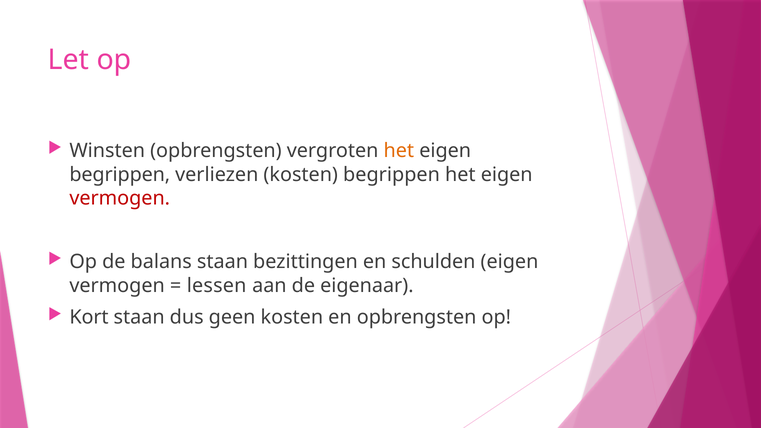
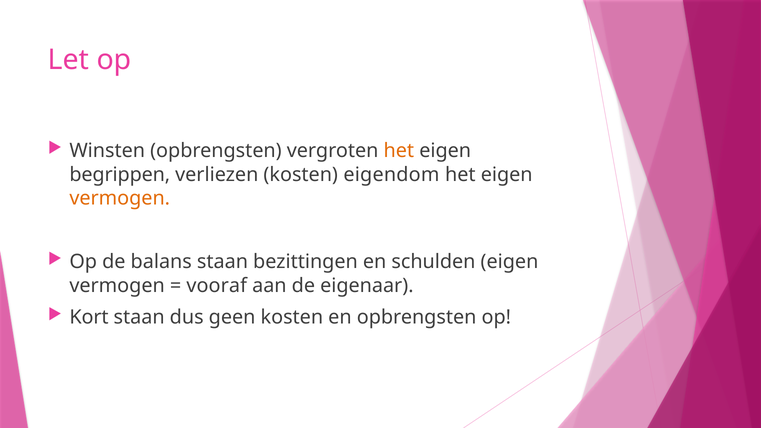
kosten begrippen: begrippen -> eigendom
vermogen at (120, 198) colour: red -> orange
lessen: lessen -> vooraf
